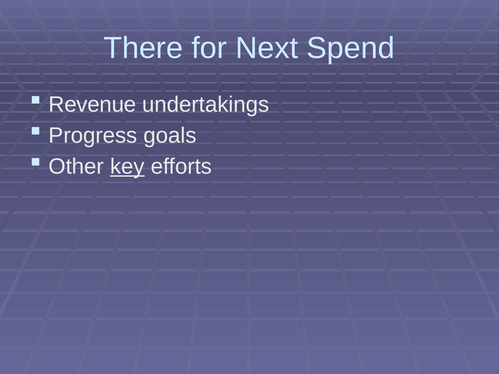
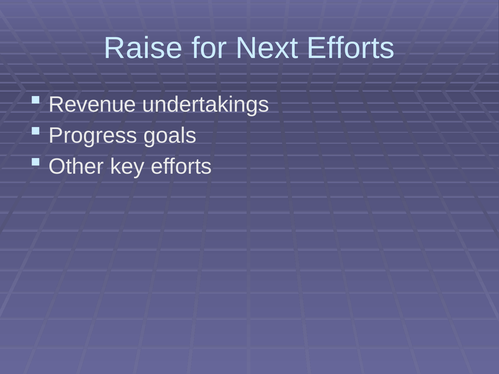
There: There -> Raise
Next Spend: Spend -> Efforts
key underline: present -> none
